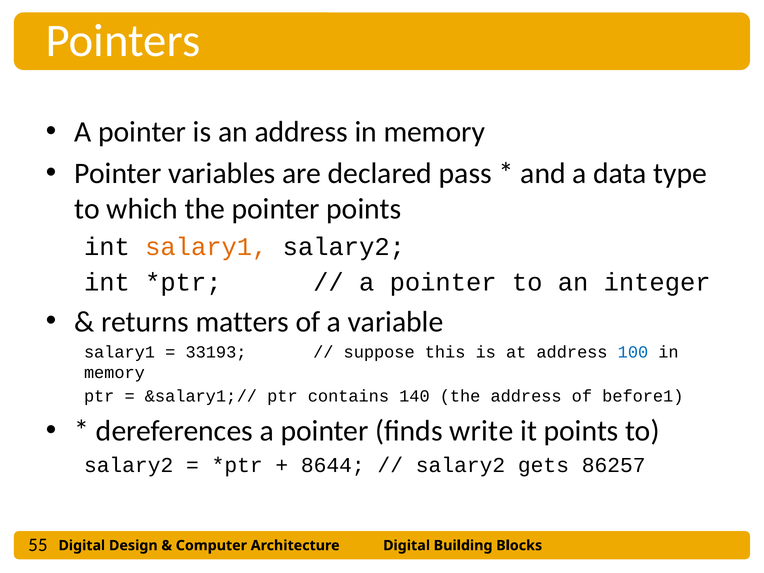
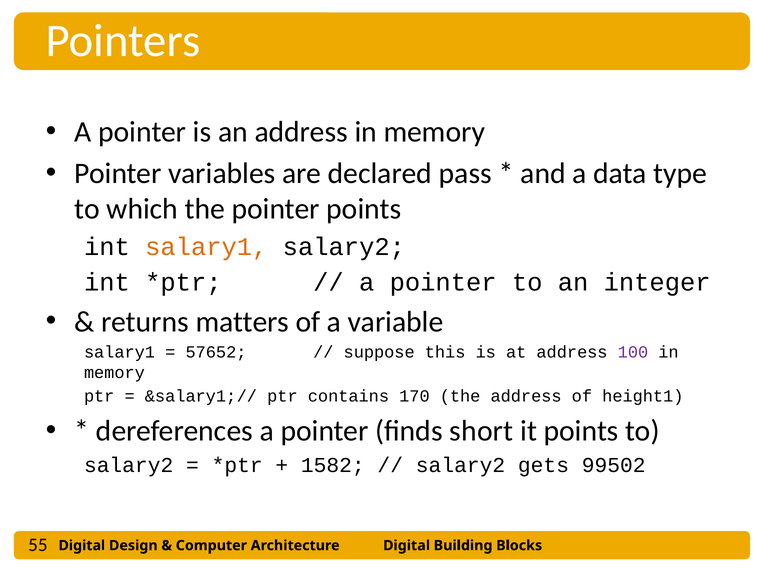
33193: 33193 -> 57652
100 colour: blue -> purple
140: 140 -> 170
before1: before1 -> height1
write: write -> short
8644: 8644 -> 1582
86257: 86257 -> 99502
